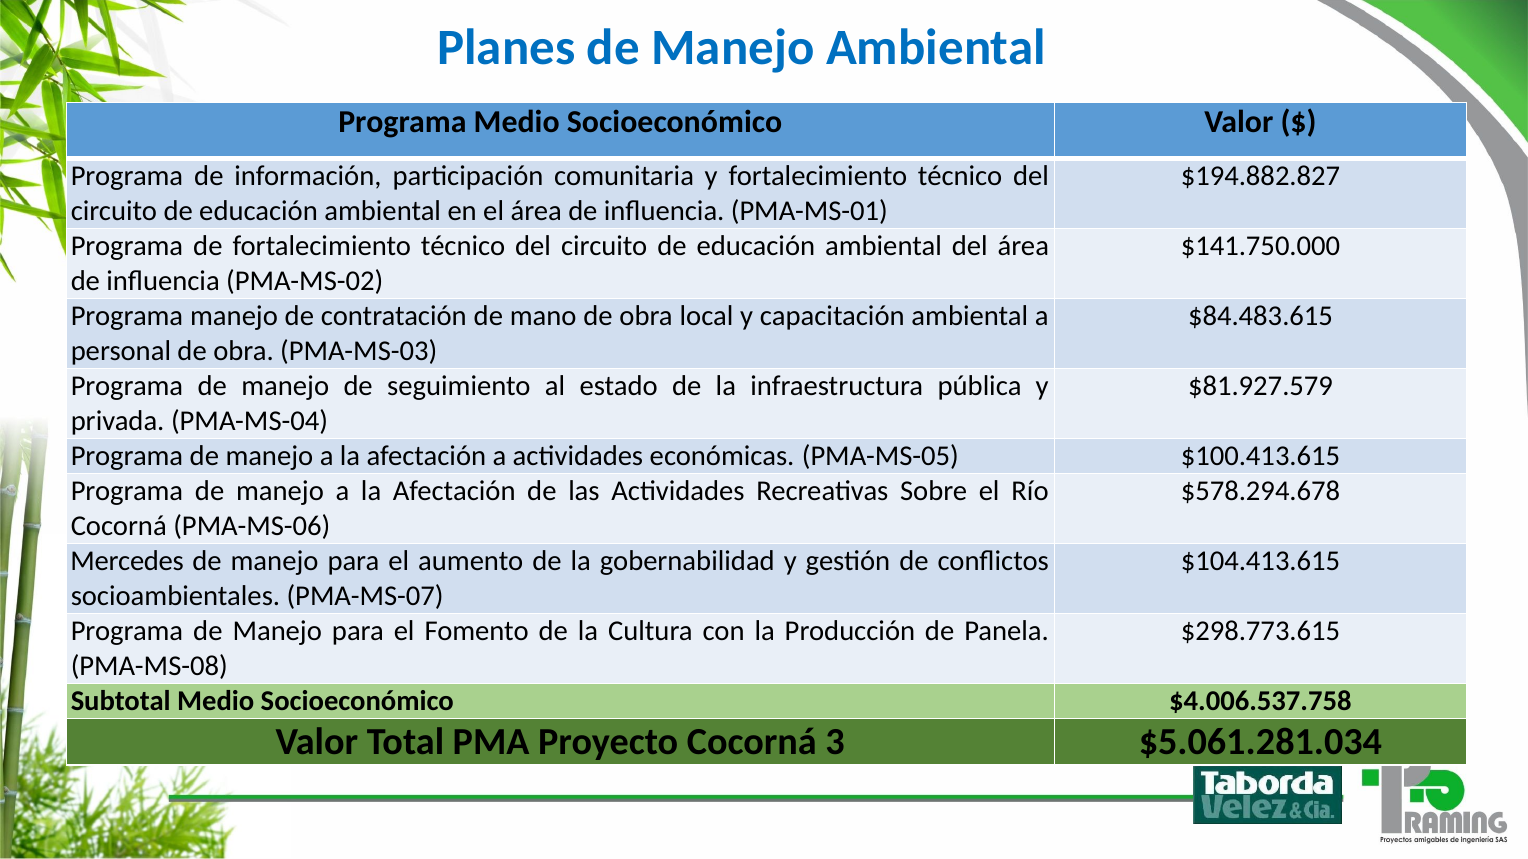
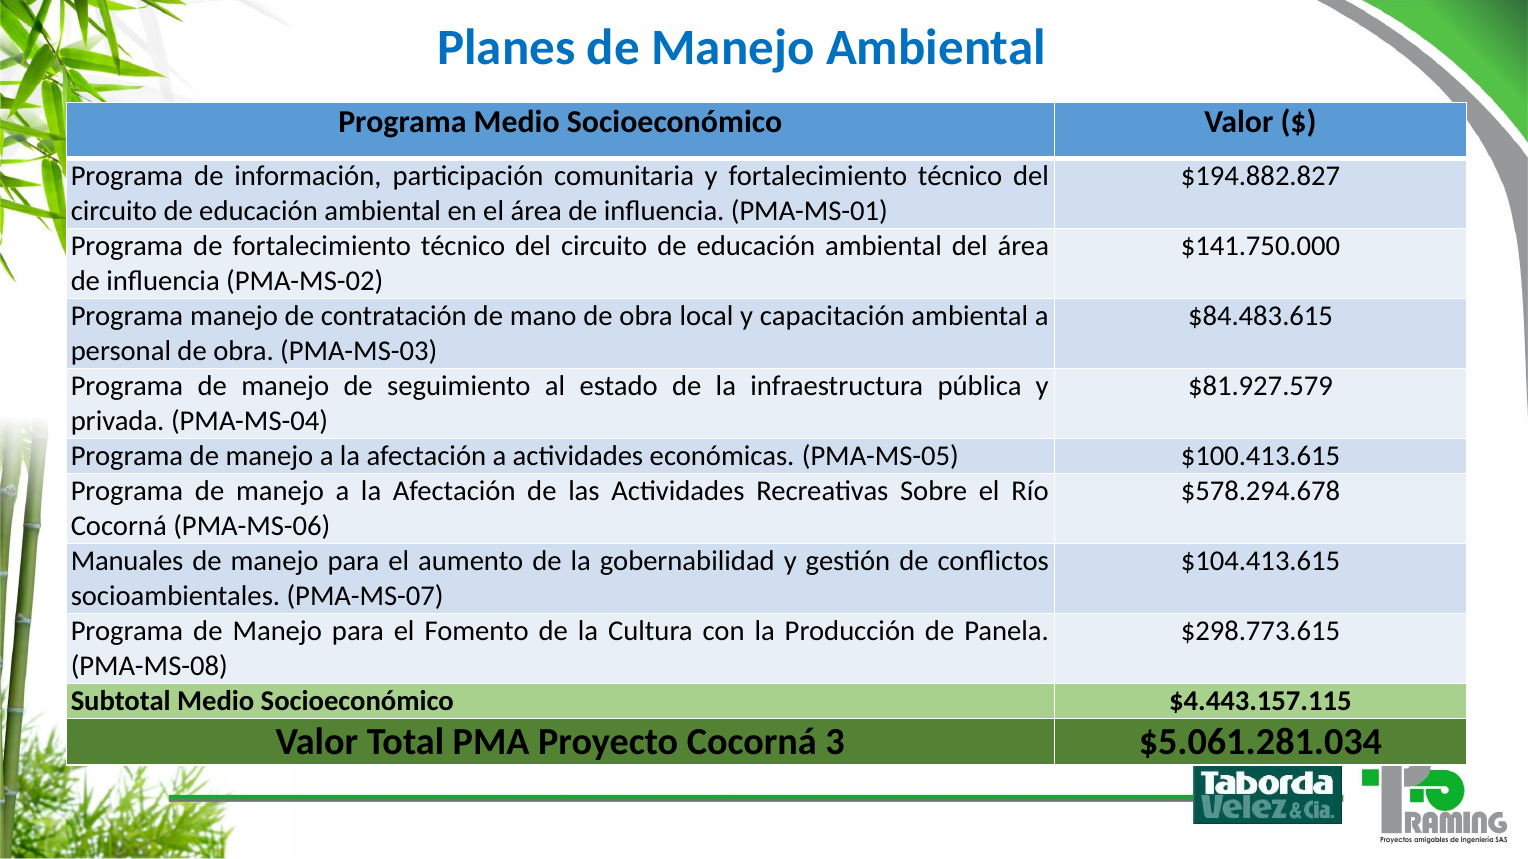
Mercedes: Mercedes -> Manuales
$4.006.537.758: $4.006.537.758 -> $4.443.157.115
